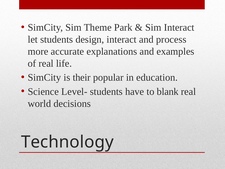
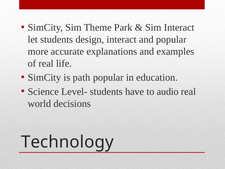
and process: process -> popular
their: their -> path
blank: blank -> audio
